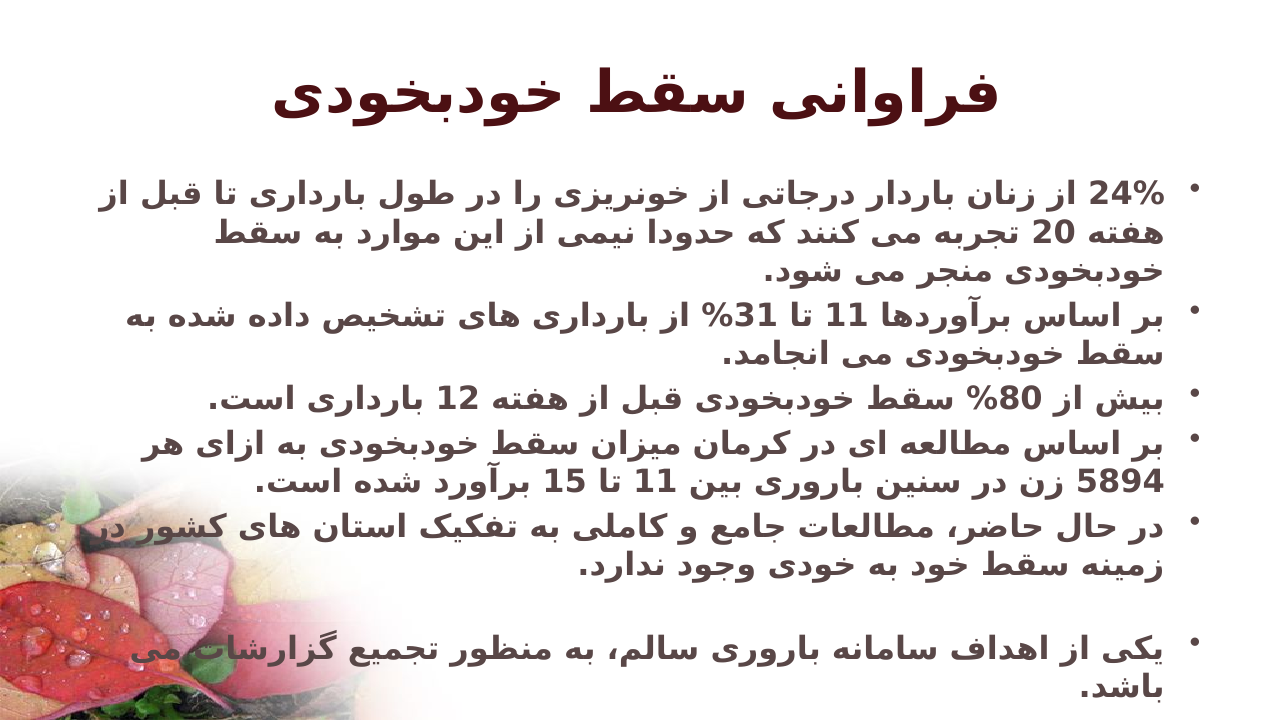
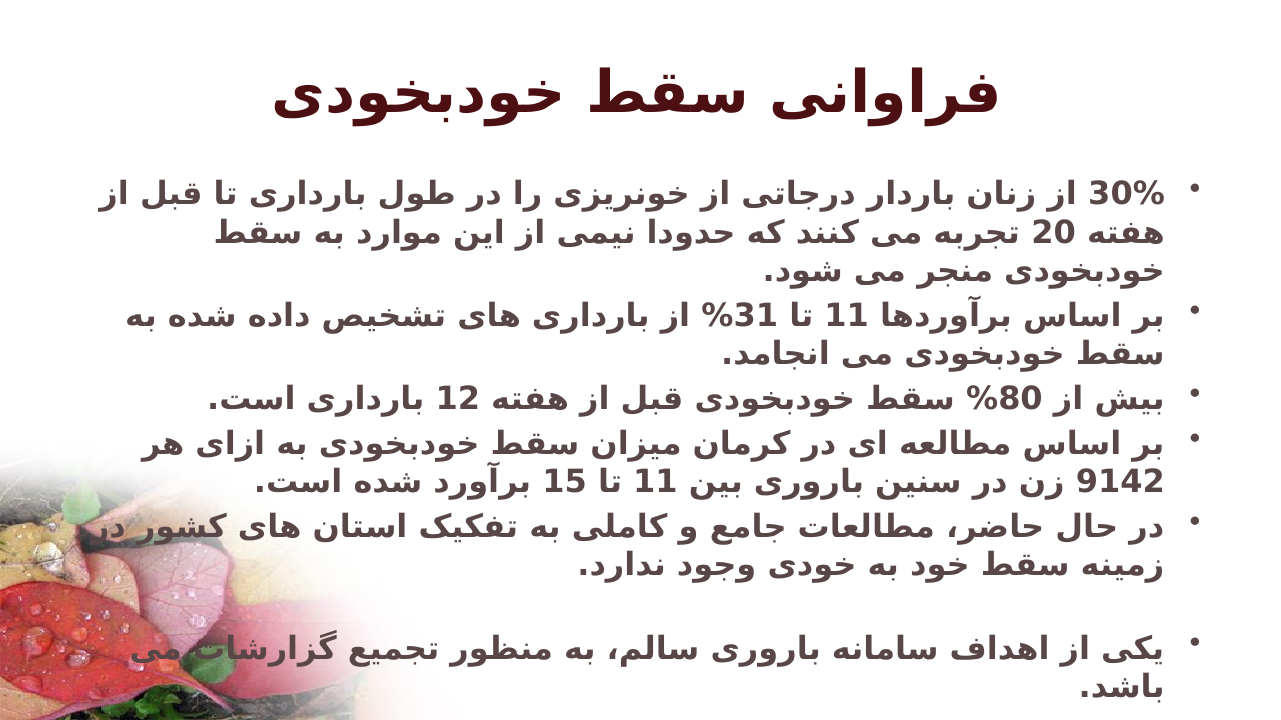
24%: 24% -> 30%
5894: 5894 -> 9142
